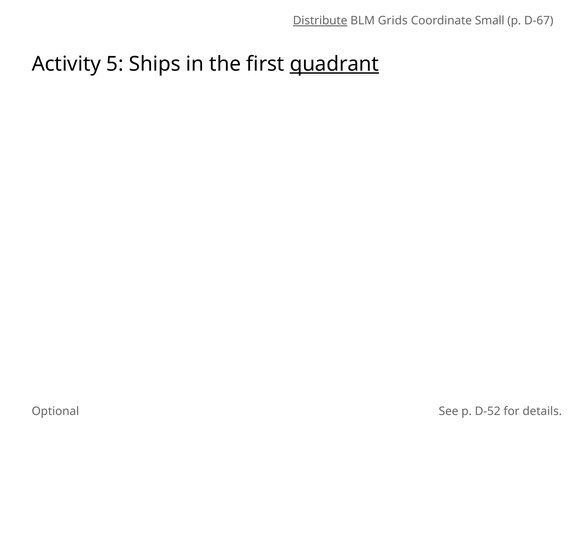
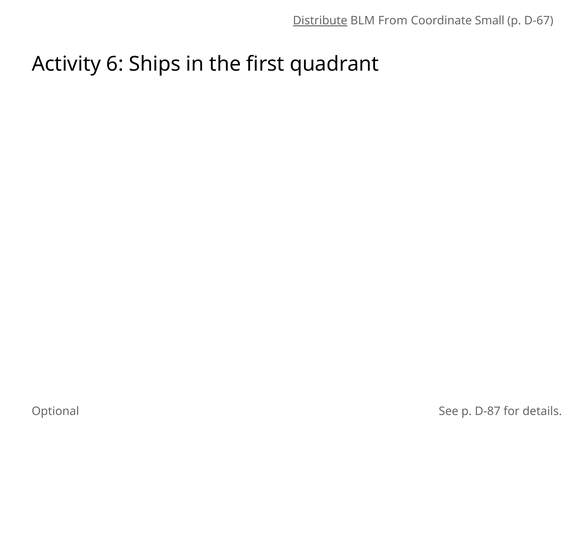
Grids: Grids -> From
5: 5 -> 6
quadrant underline: present -> none
D-52: D-52 -> D-87
